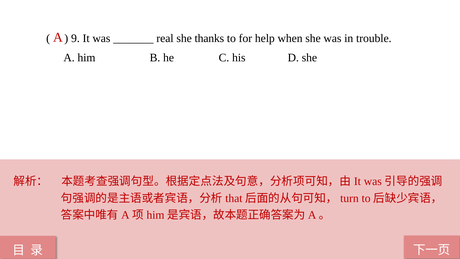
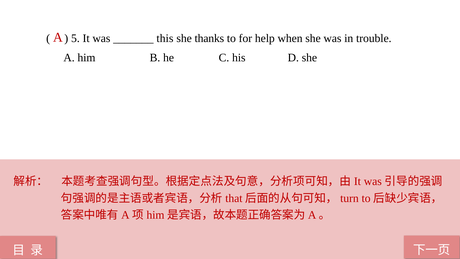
9: 9 -> 5
real: real -> this
